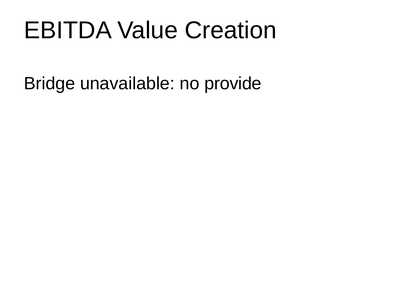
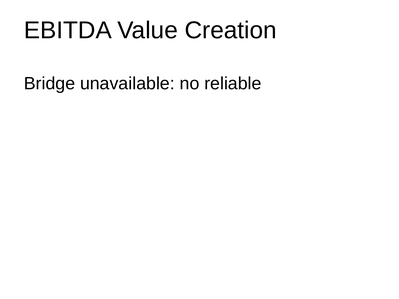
provide: provide -> reliable
